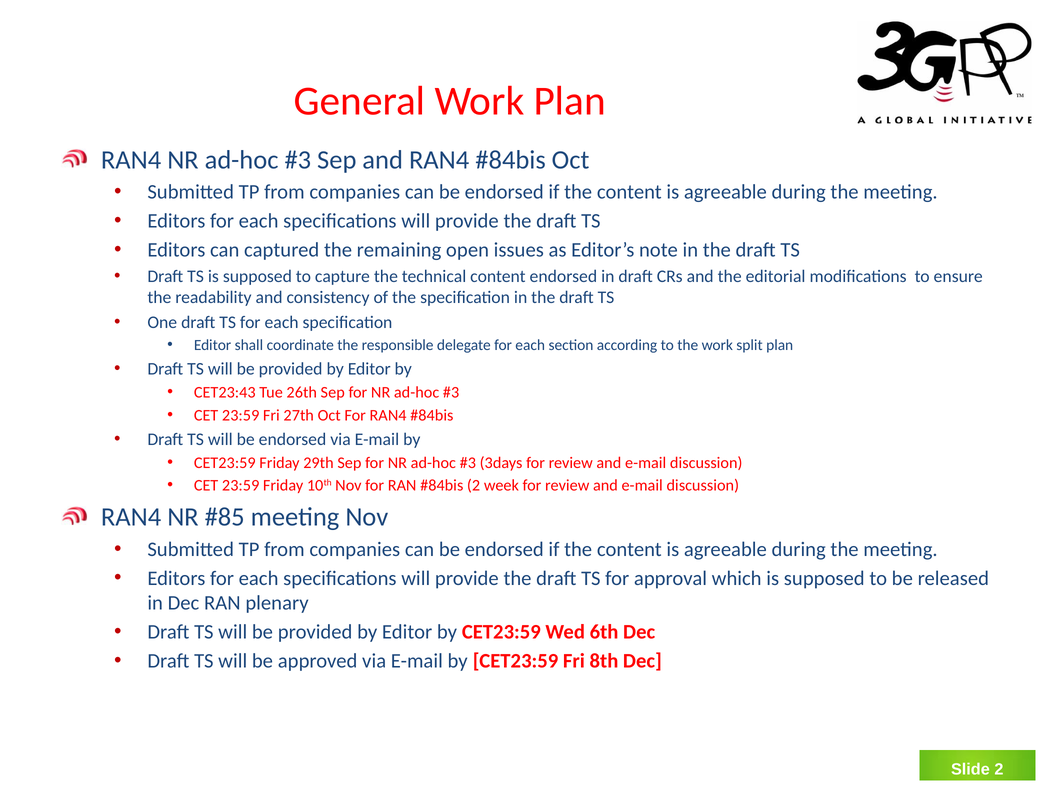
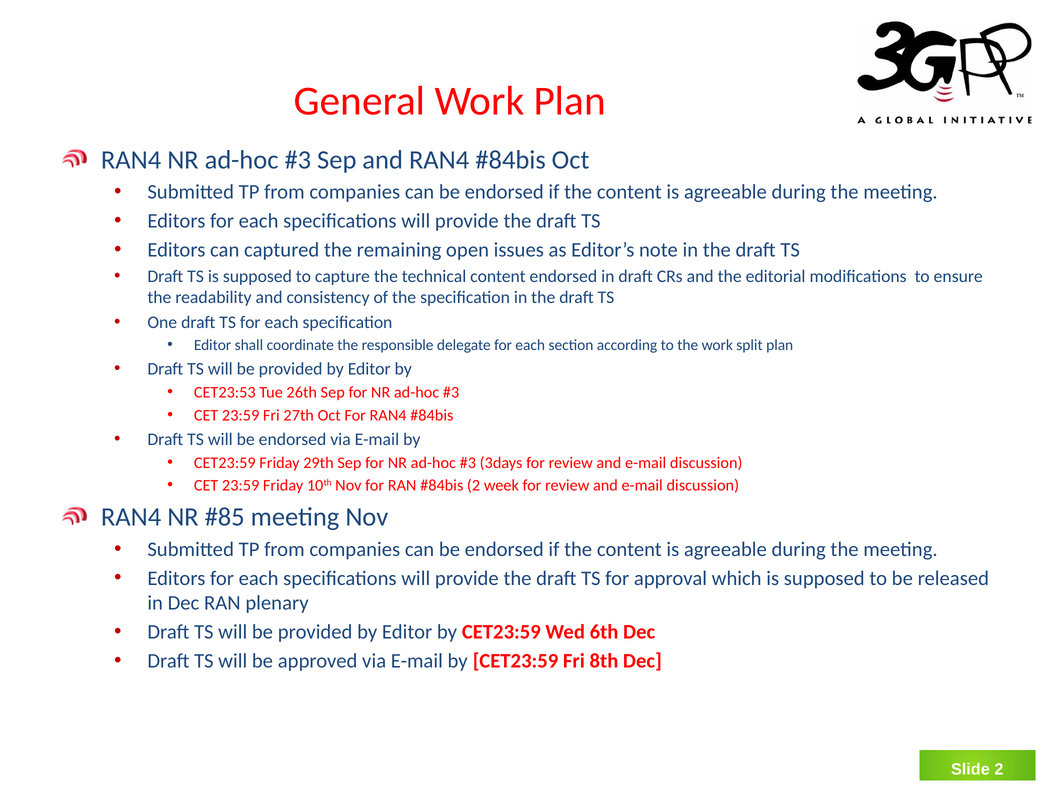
CET23:43: CET23:43 -> CET23:53
